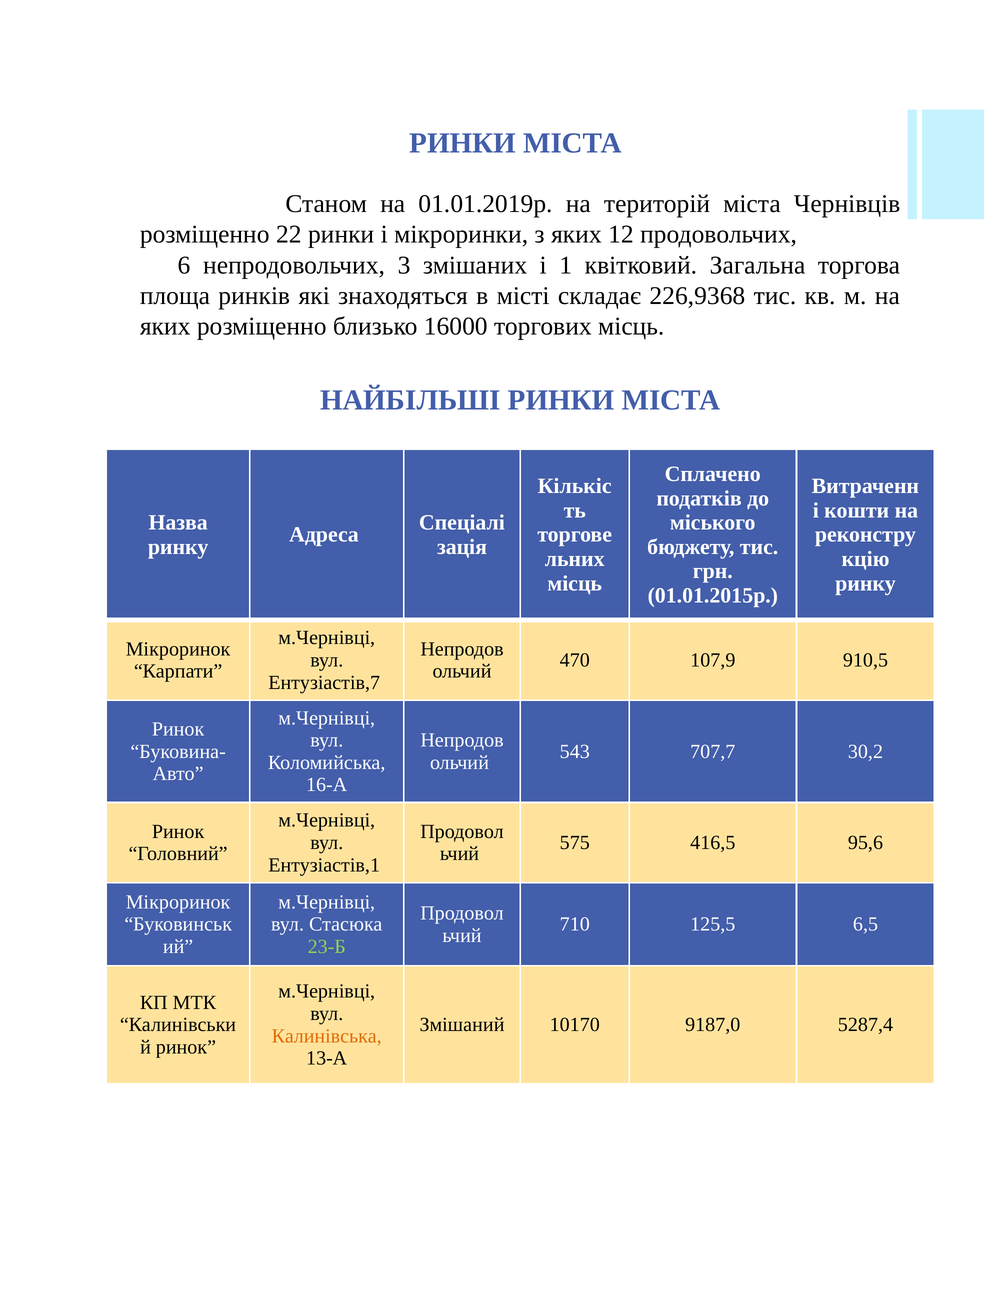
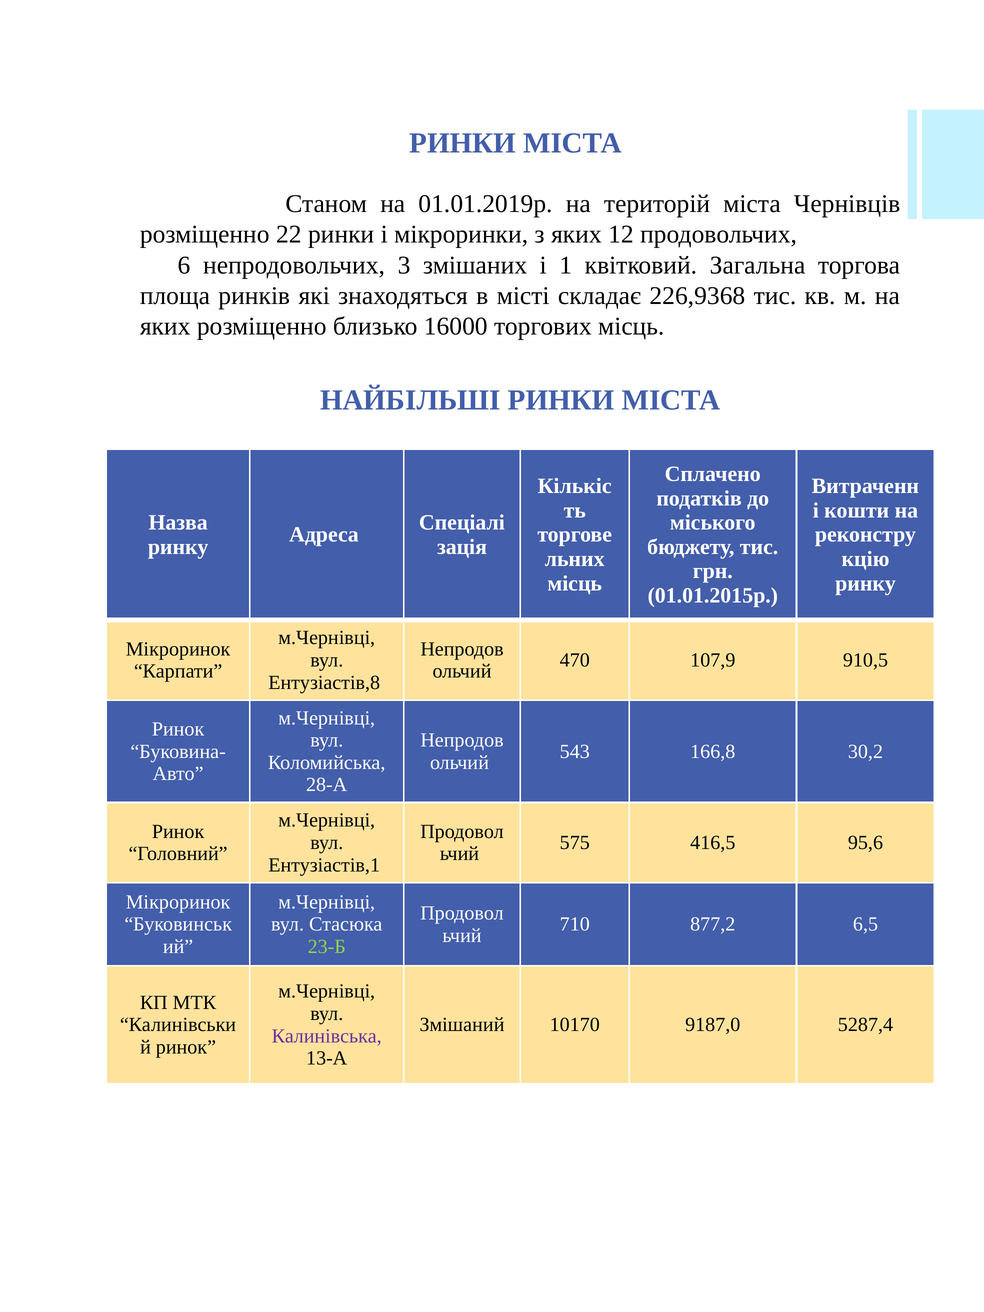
Ентузіастів,7: Ентузіастів,7 -> Ентузіастів,8
707,7: 707,7 -> 166,8
16-А: 16-А -> 28-А
125,5: 125,5 -> 877,2
Калинівська colour: orange -> purple
